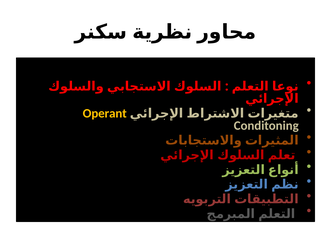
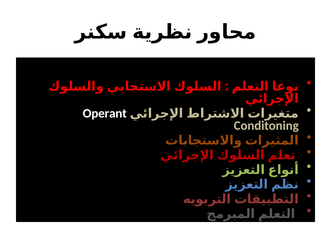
Operant colour: yellow -> white
